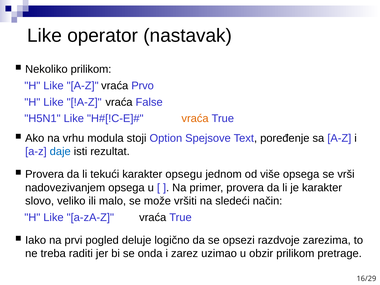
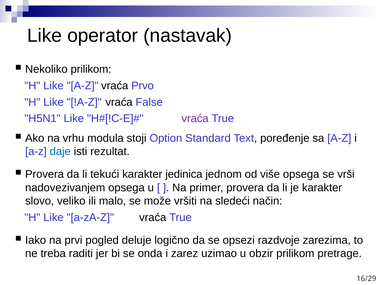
vraća at (195, 119) colour: orange -> purple
Spejsove: Spejsove -> Standard
opsegu: opsegu -> jedinica
